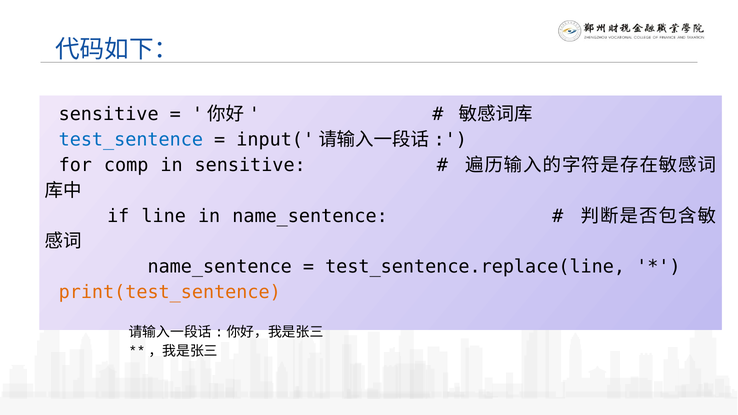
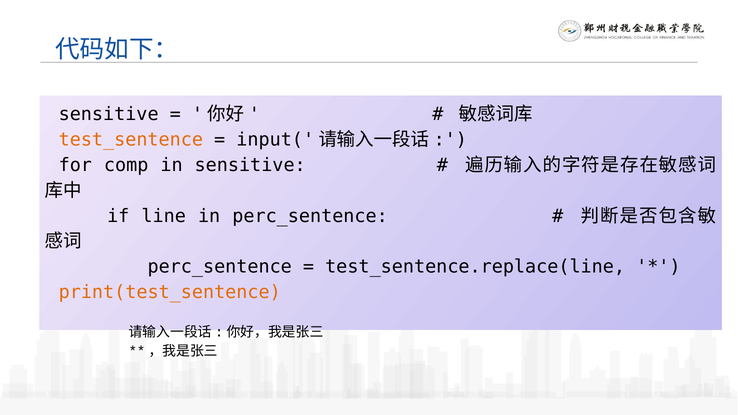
test_sentence colour: blue -> orange
in name_sentence: name_sentence -> perc_sentence
name_sentence at (220, 267): name_sentence -> perc_sentence
